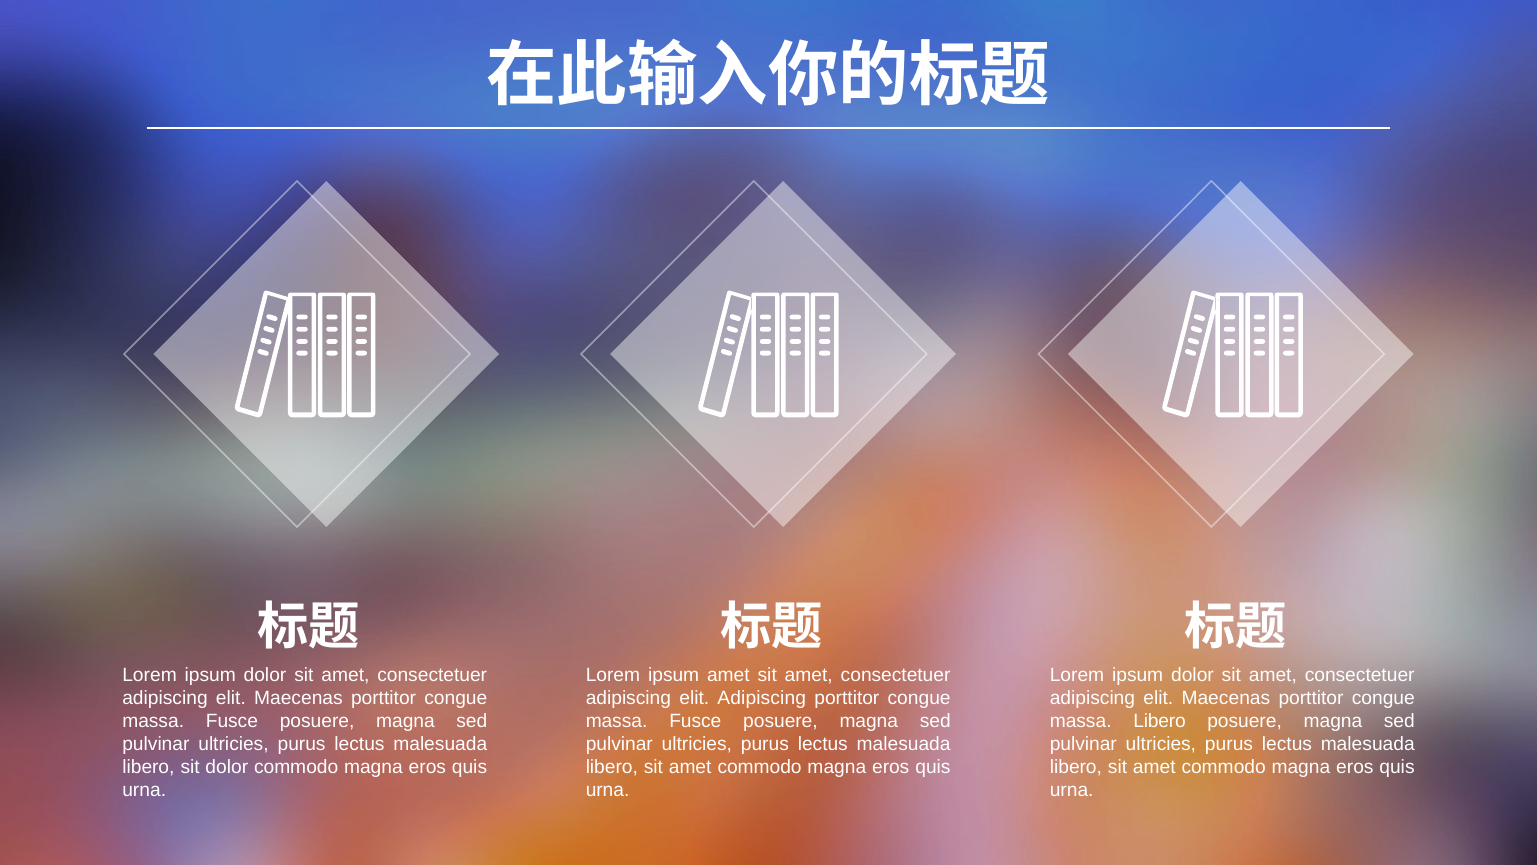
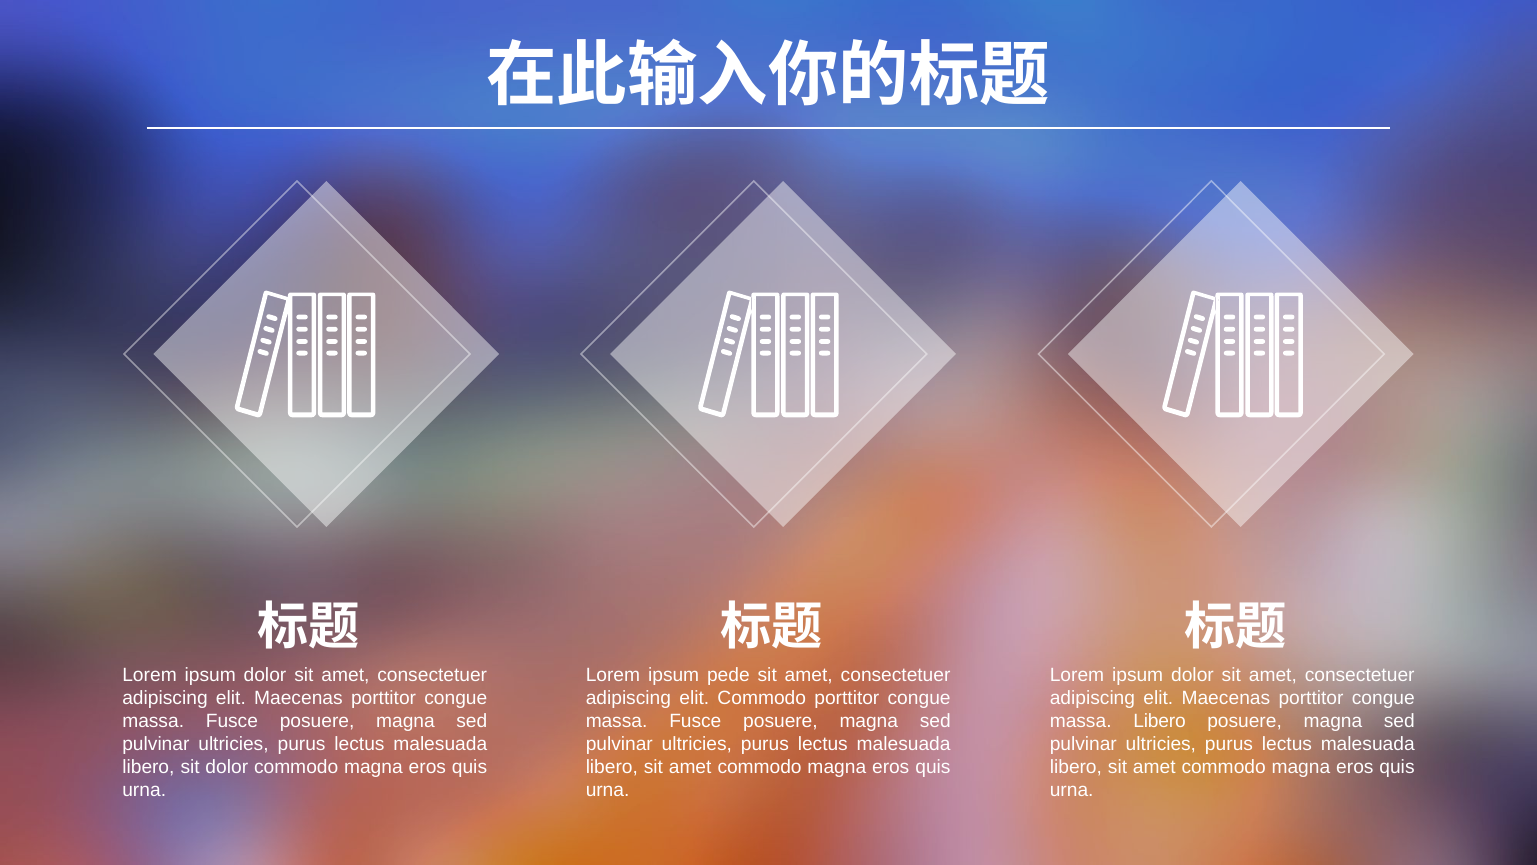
ipsum amet: amet -> pede
elit Adipiscing: Adipiscing -> Commodo
